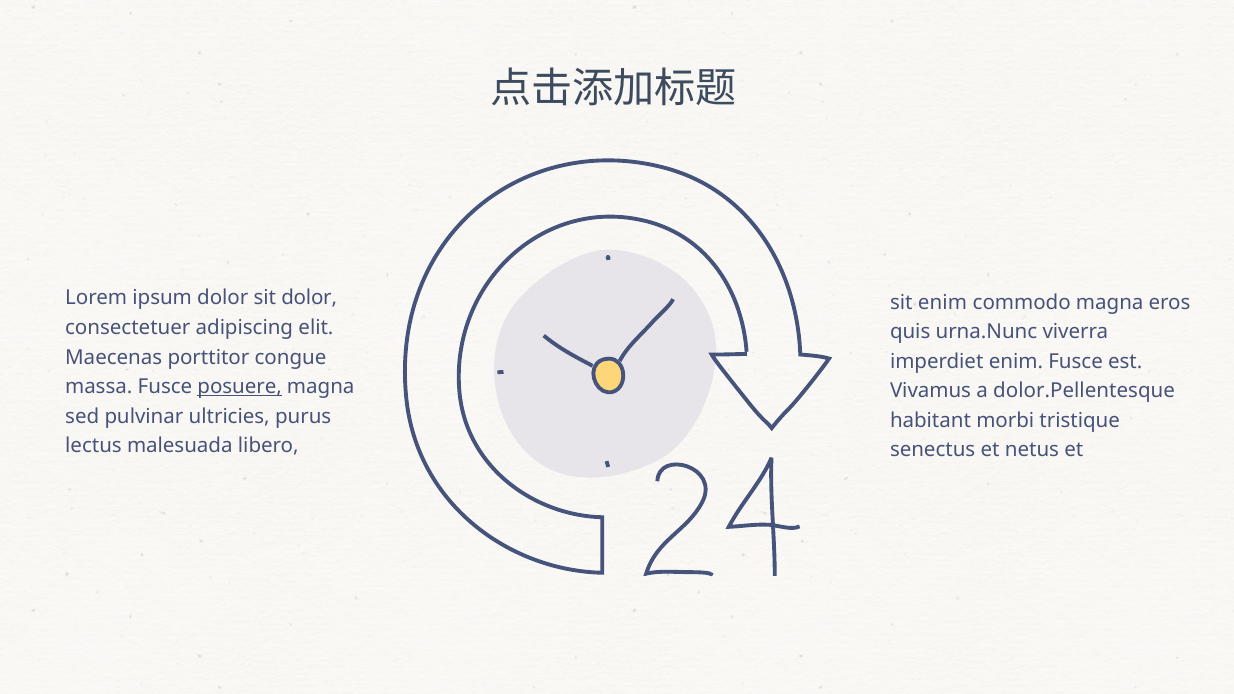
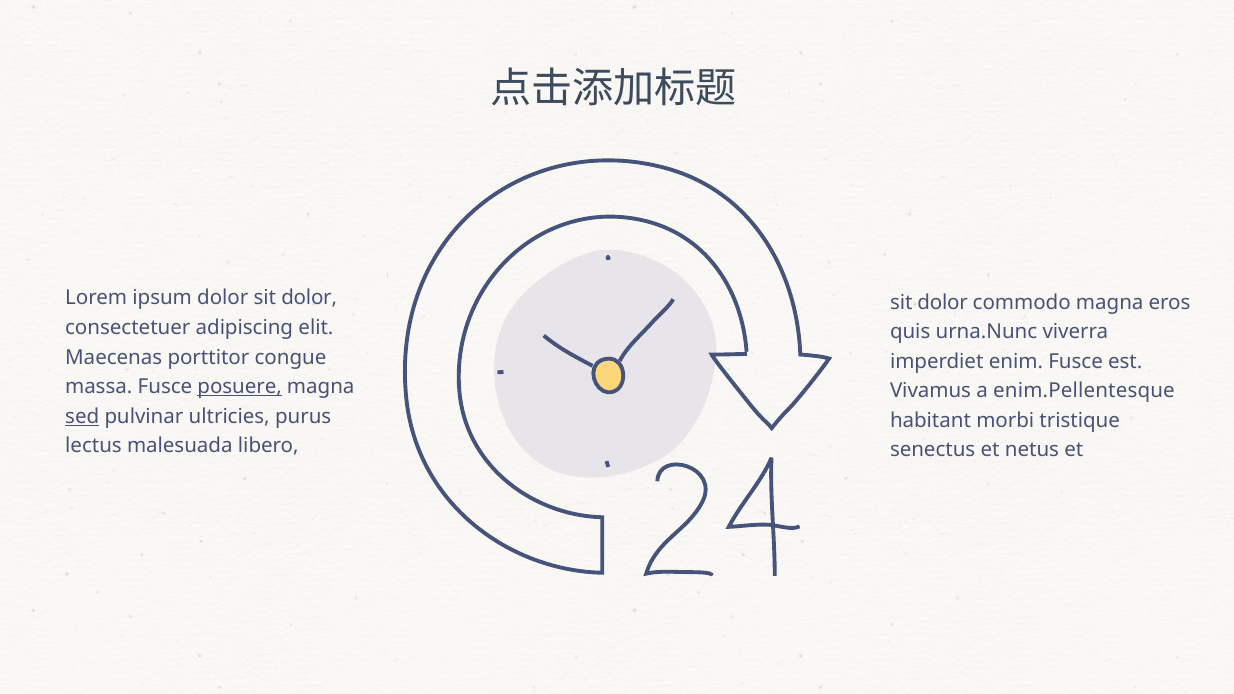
enim at (942, 302): enim -> dolor
dolor.Pellentesque: dolor.Pellentesque -> enim.Pellentesque
sed underline: none -> present
